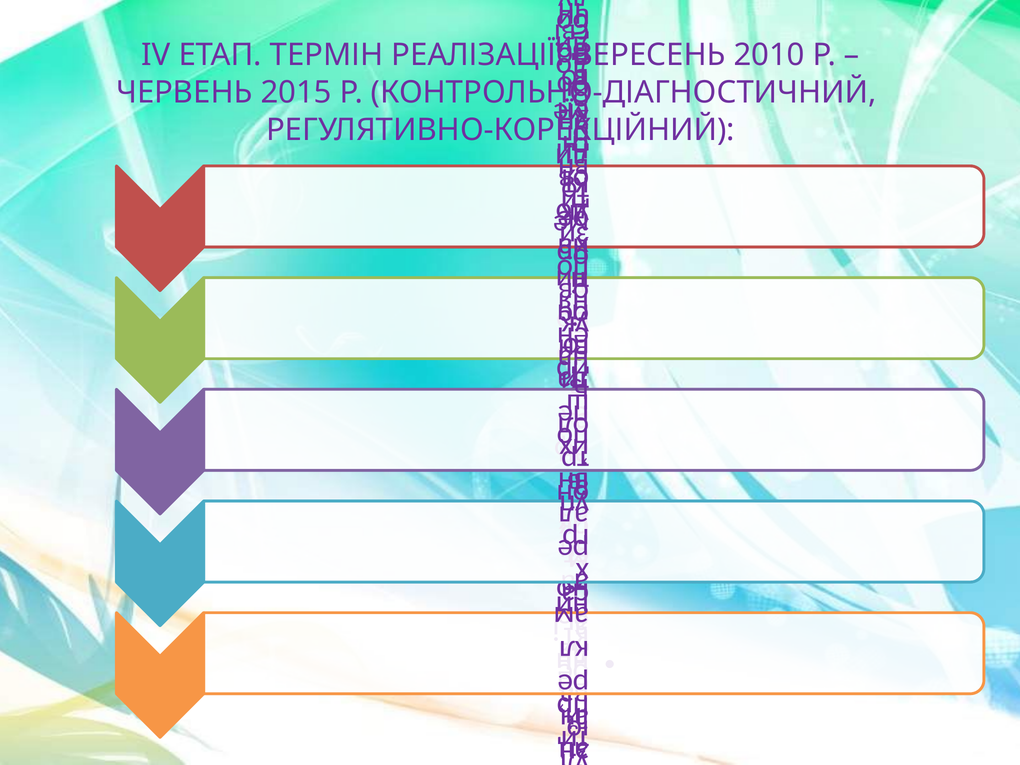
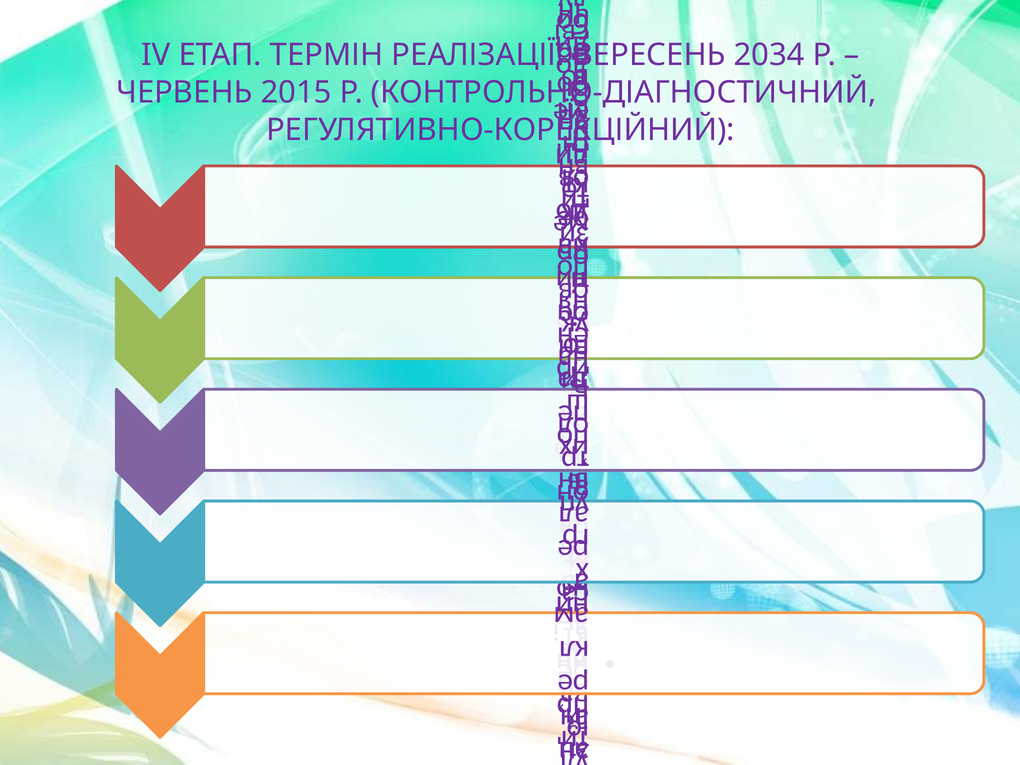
2010: 2010 -> 2034
